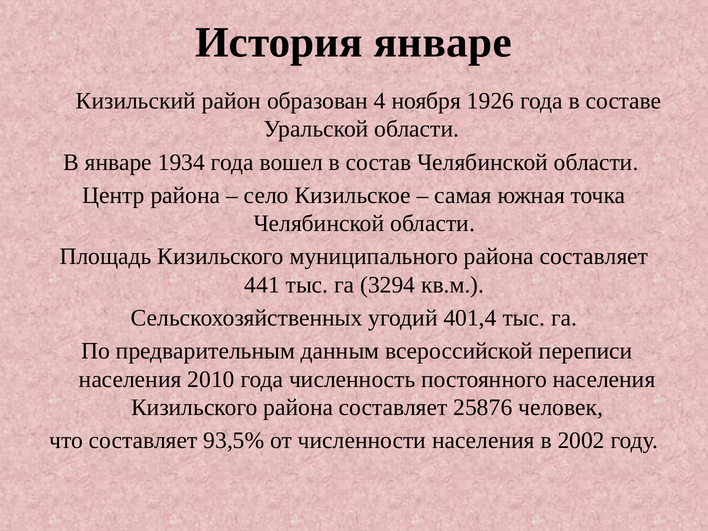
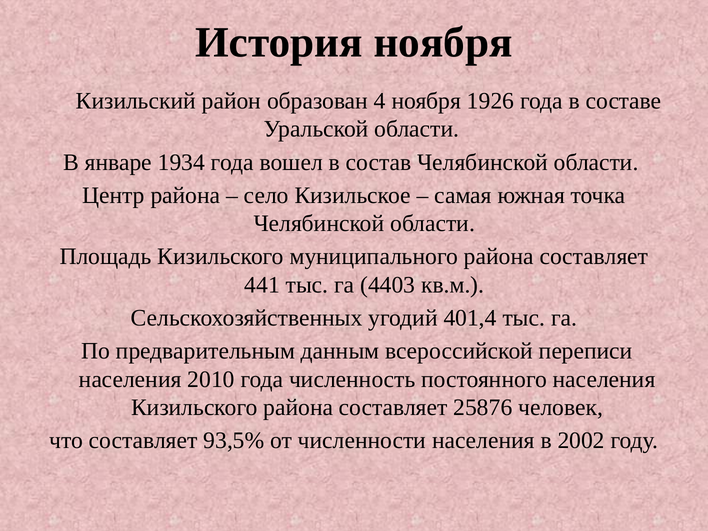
История январе: январе -> ноября
3294: 3294 -> 4403
